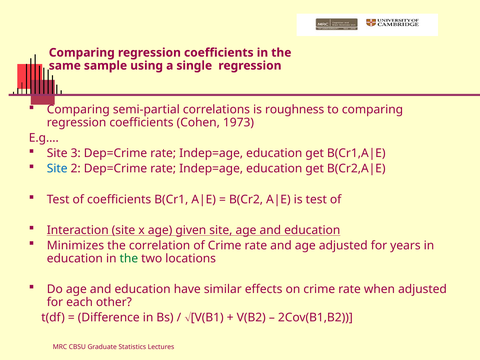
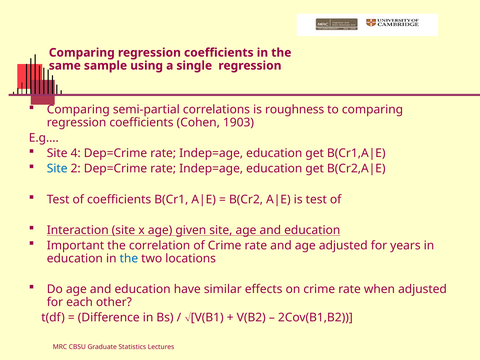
1973: 1973 -> 1903
3: 3 -> 4
Minimizes: Minimizes -> Important
the at (129, 258) colour: green -> blue
